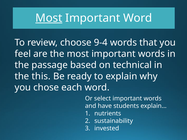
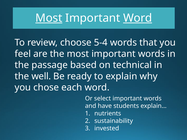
Word at (138, 18) underline: none -> present
9-4: 9-4 -> 5-4
this: this -> well
